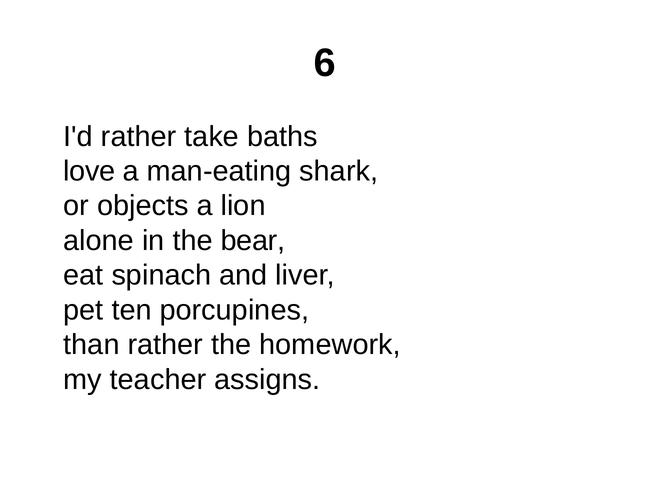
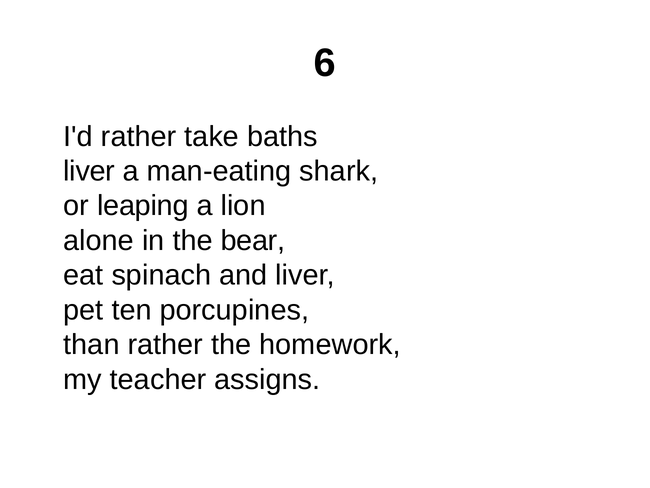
love at (89, 171): love -> liver
objects: objects -> leaping
